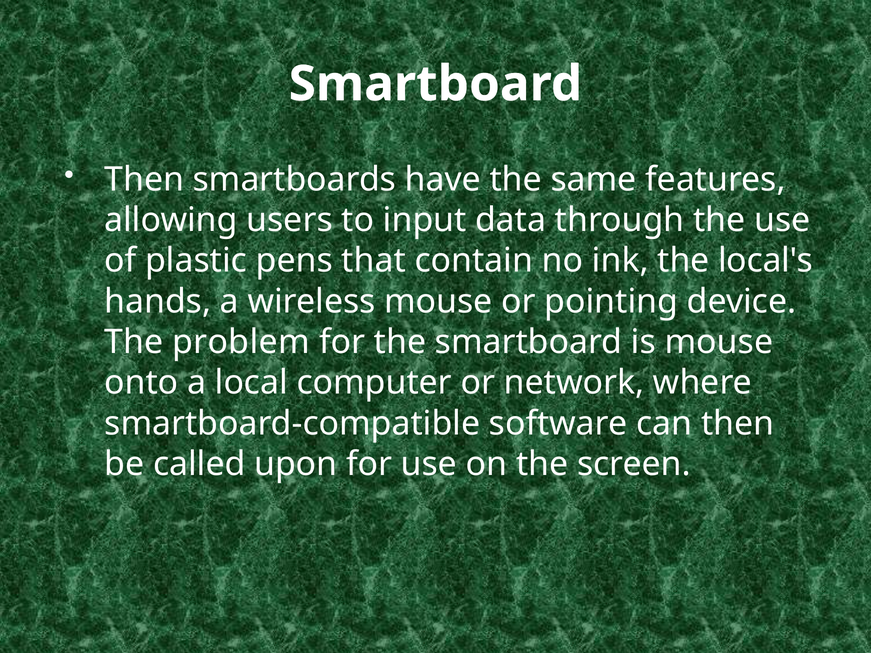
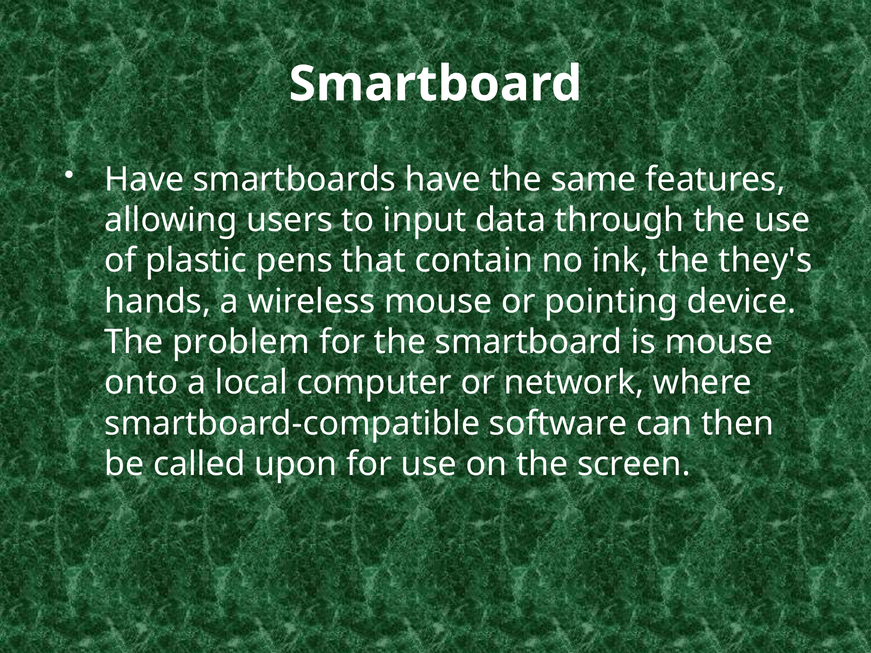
Then at (144, 179): Then -> Have
local's: local's -> they's
